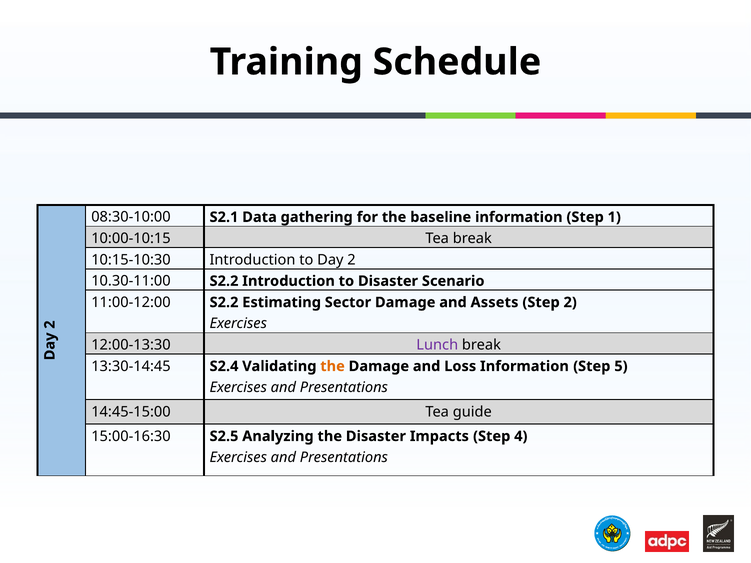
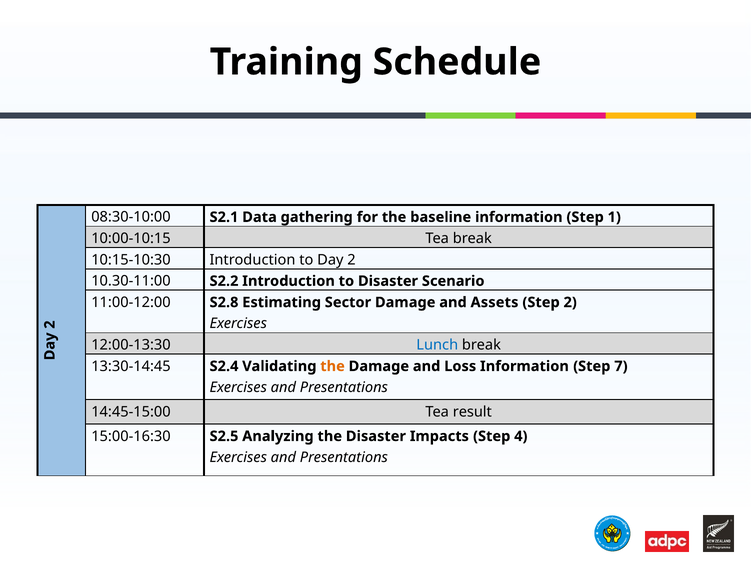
11:00-12:00 S2.2: S2.2 -> S2.8
Lunch colour: purple -> blue
5: 5 -> 7
guide: guide -> result
